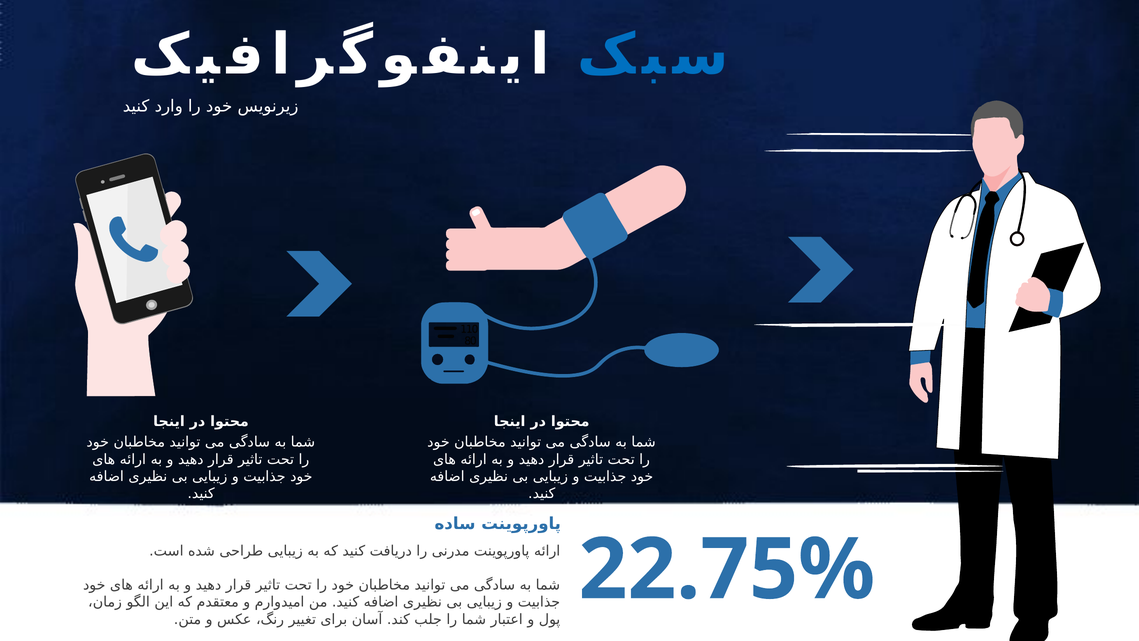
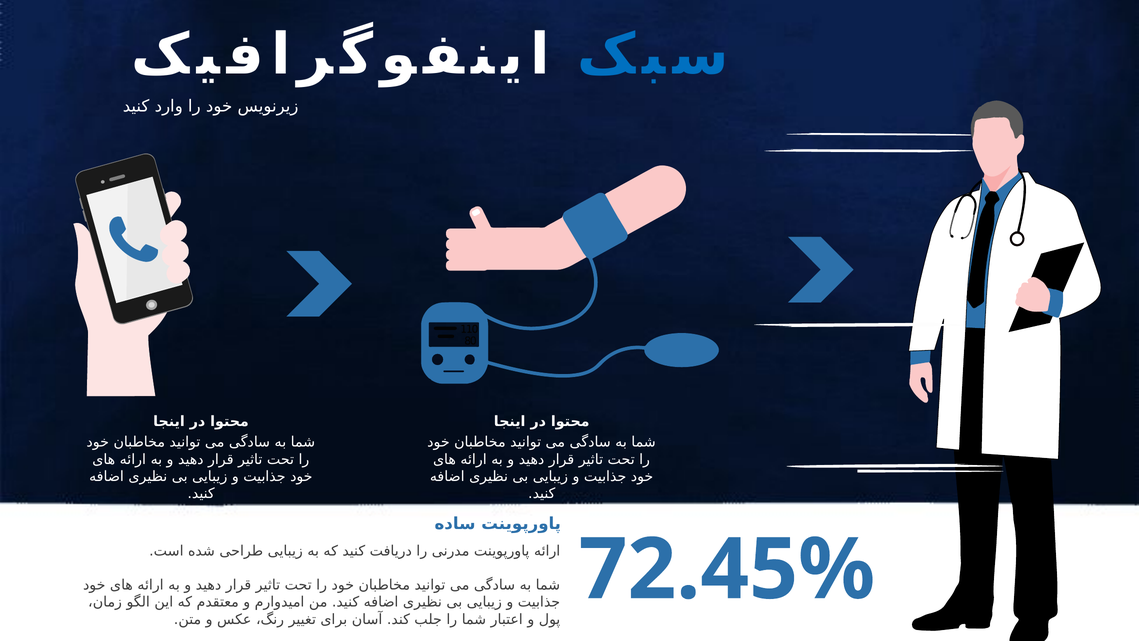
22.75%: 22.75% -> 72.45%
